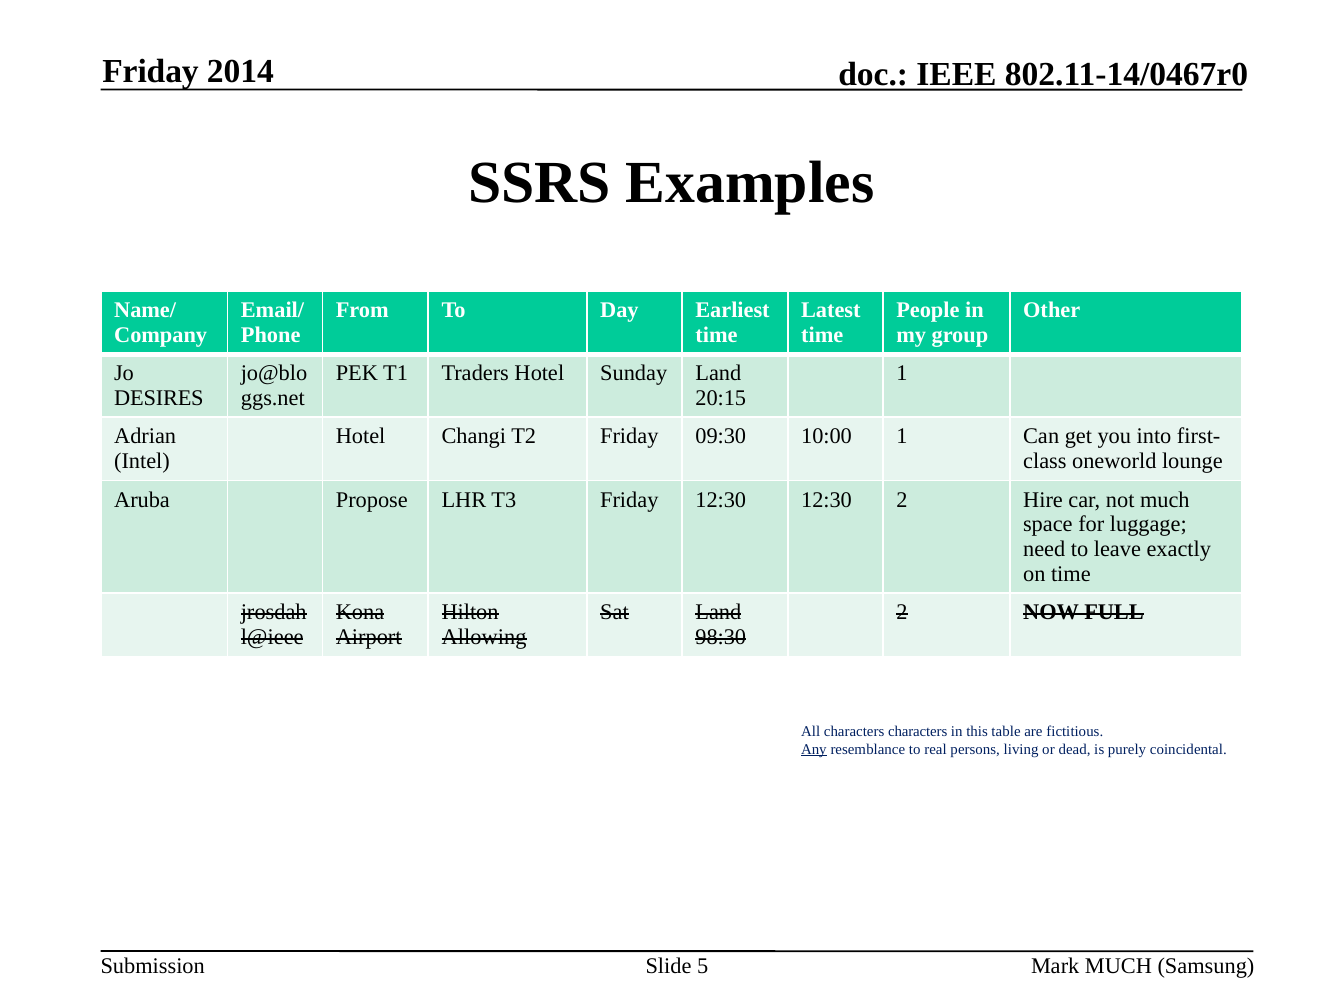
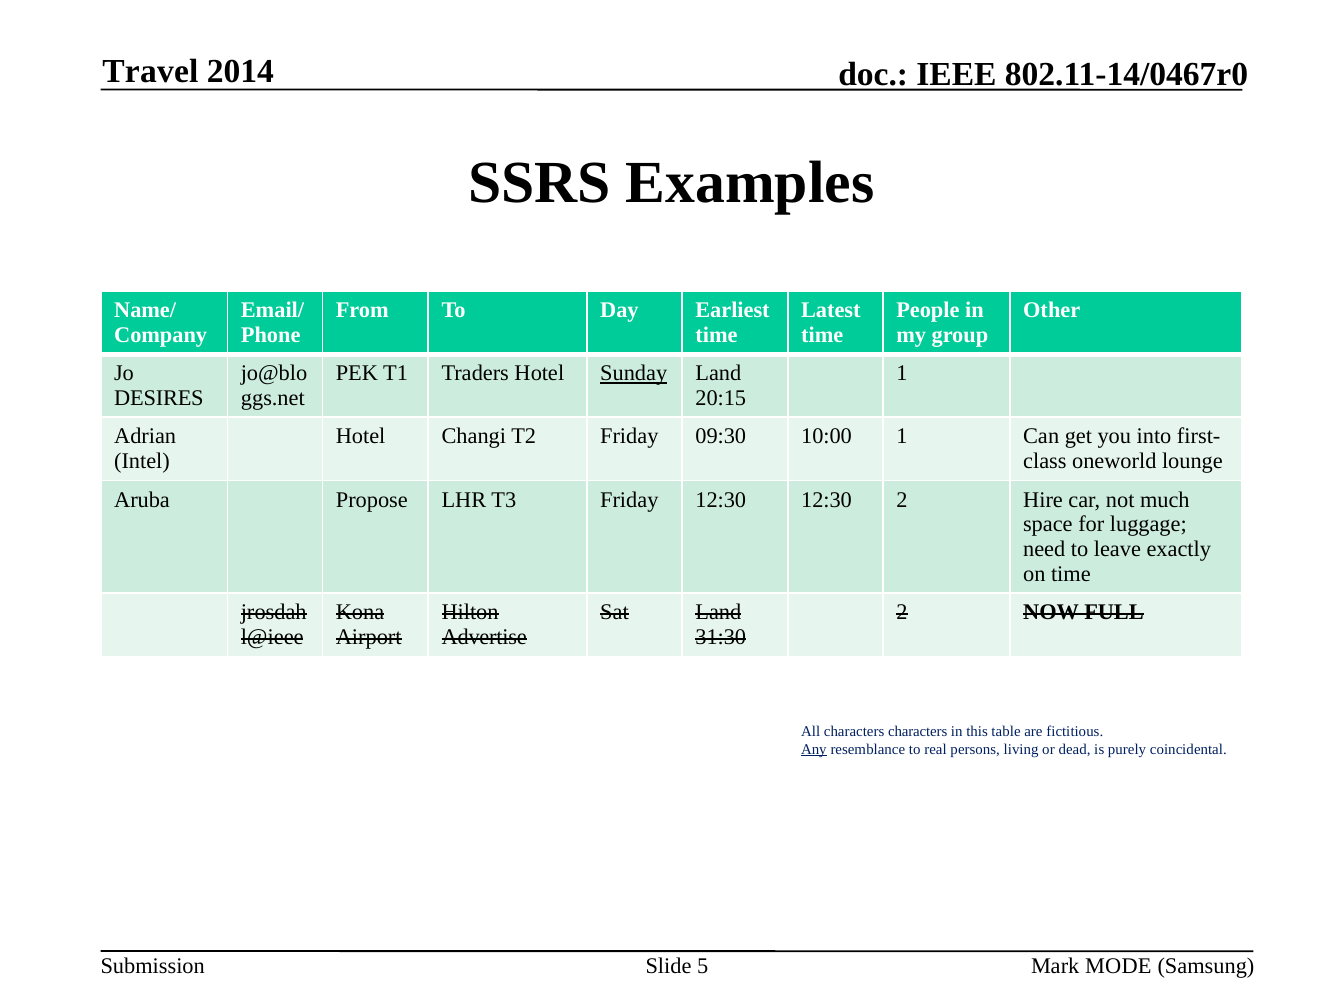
Friday at (151, 71): Friday -> Travel
Sunday underline: none -> present
Allowing: Allowing -> Advertise
98:30: 98:30 -> 31:30
Mark MUCH: MUCH -> MODE
